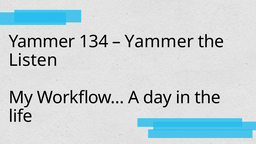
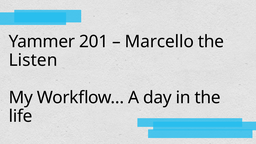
134: 134 -> 201
Yammer at (159, 42): Yammer -> Marcello
